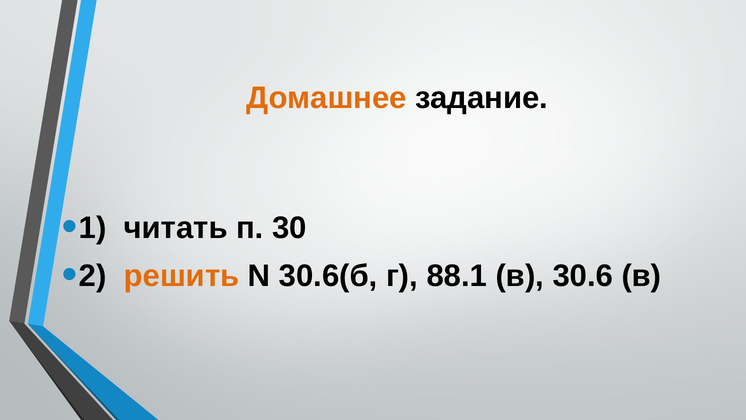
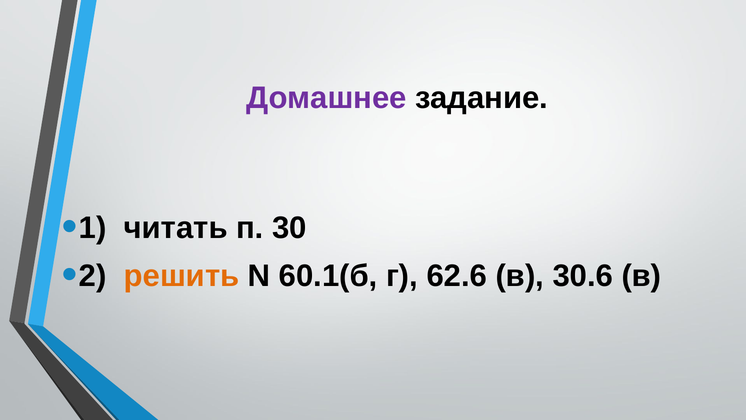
Домашнее colour: orange -> purple
30.6(б: 30.6(б -> 60.1(б
88.1: 88.1 -> 62.6
